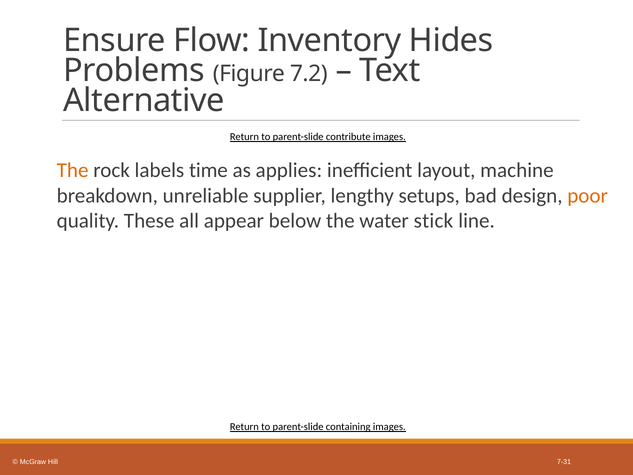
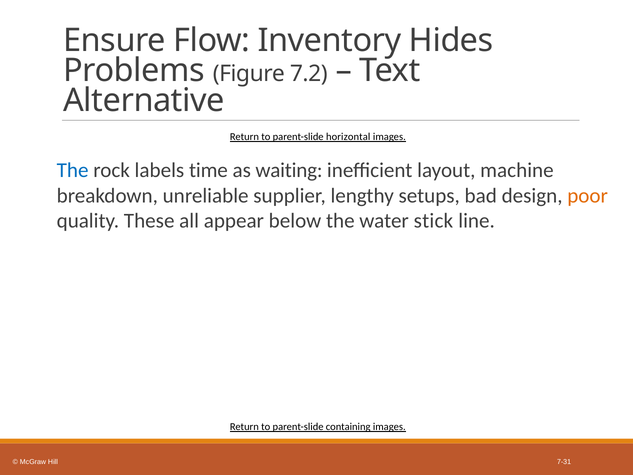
contribute: contribute -> horizontal
The at (73, 170) colour: orange -> blue
applies: applies -> waiting
